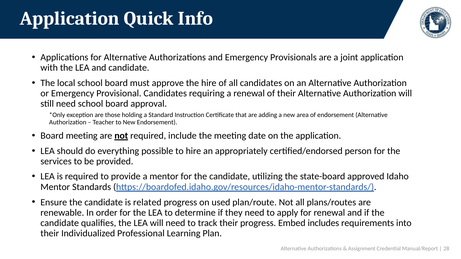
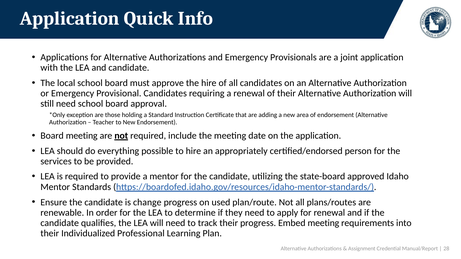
related: related -> change
Embed includes: includes -> meeting
